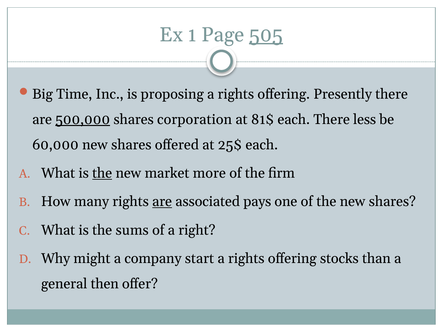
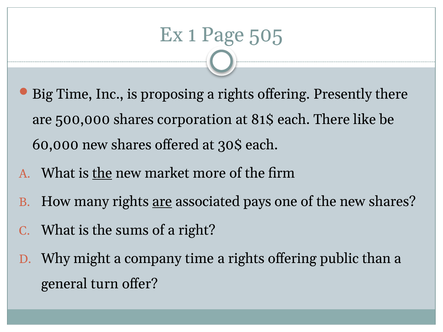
505 underline: present -> none
500,000 underline: present -> none
less: less -> like
25$: 25$ -> 30$
company start: start -> time
stocks: stocks -> public
then: then -> turn
